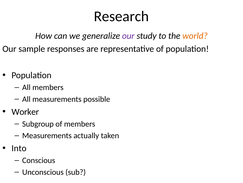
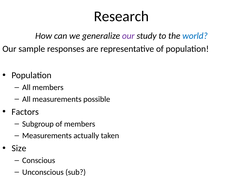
world colour: orange -> blue
Worker: Worker -> Factors
Into: Into -> Size
